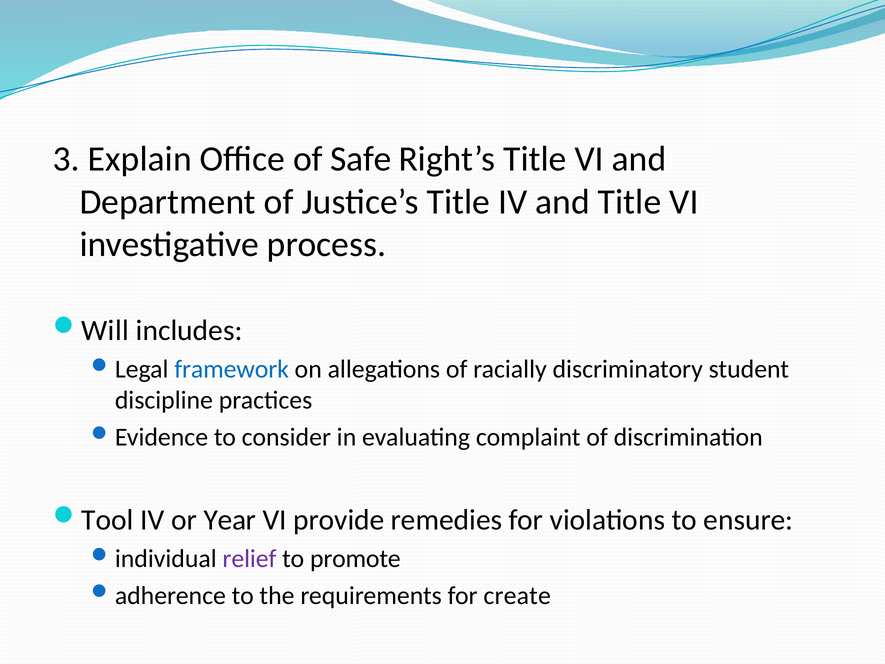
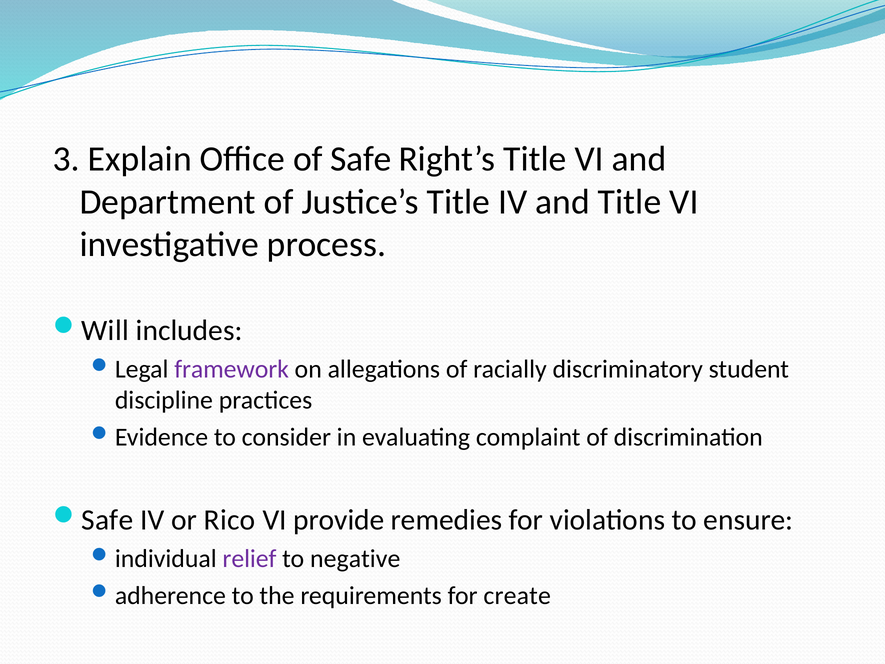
framework colour: blue -> purple
Tool at (107, 520): Tool -> Safe
Year: Year -> Rico
promote: promote -> negative
